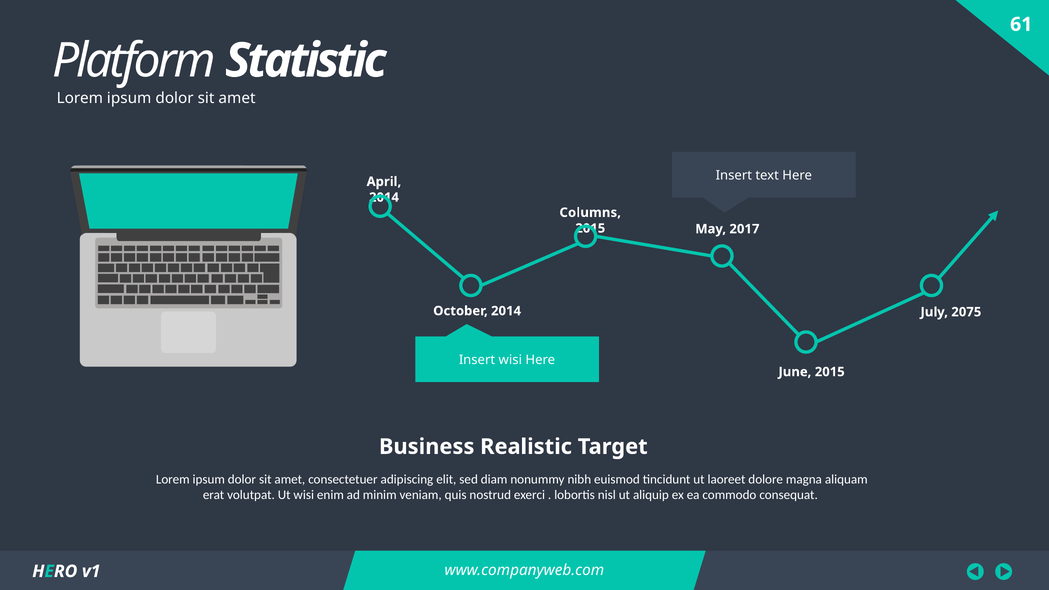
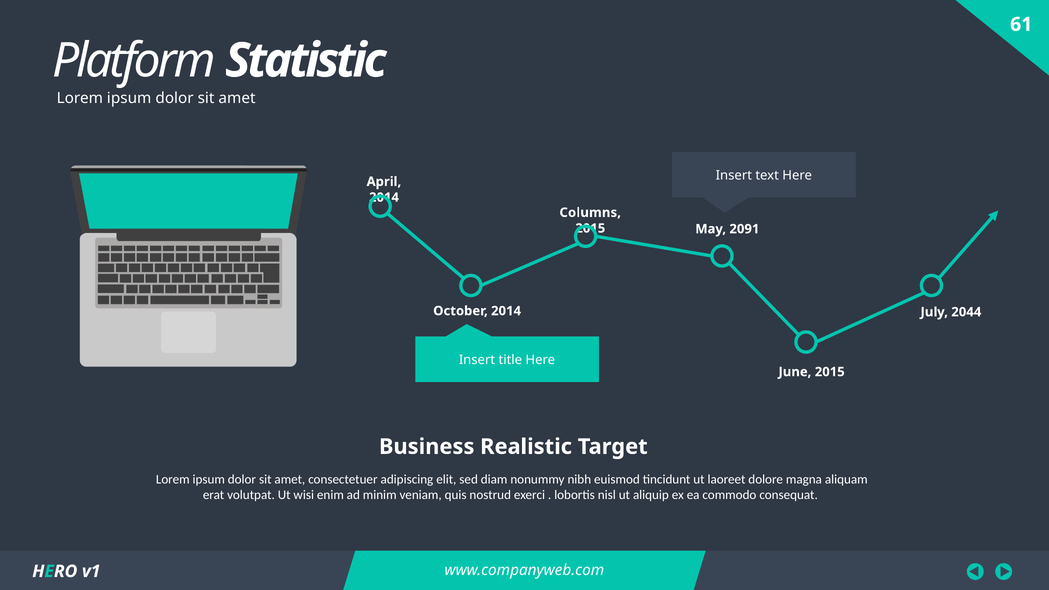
2017: 2017 -> 2091
2075: 2075 -> 2044
Insert wisi: wisi -> title
